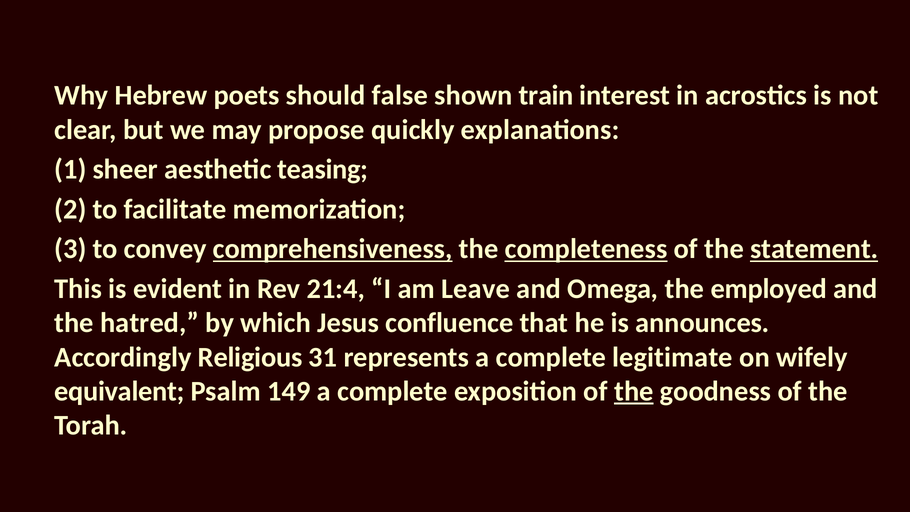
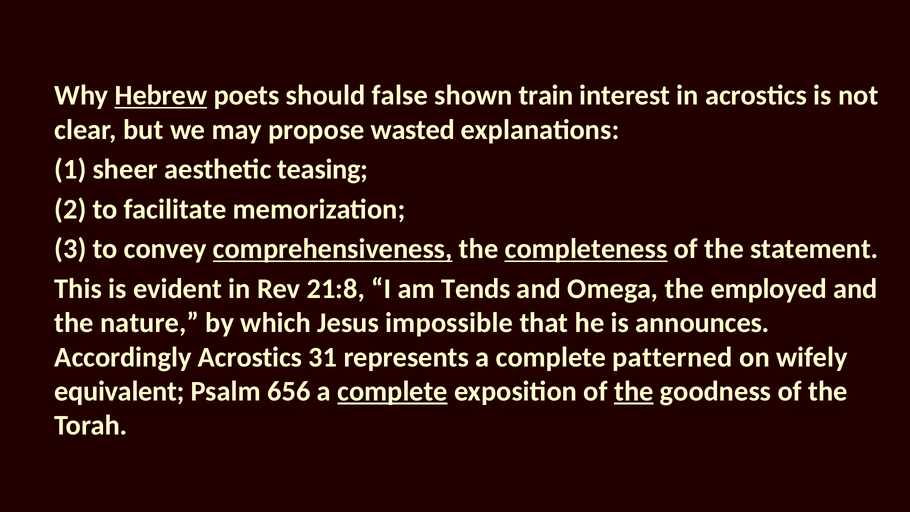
Hebrew underline: none -> present
quickly: quickly -> wasted
statement underline: present -> none
21:4: 21:4 -> 21:8
Leave: Leave -> Tends
hatred: hatred -> nature
confluence: confluence -> impossible
Accordingly Religious: Religious -> Acrostics
legitimate: legitimate -> patterned
149: 149 -> 656
complete at (393, 391) underline: none -> present
